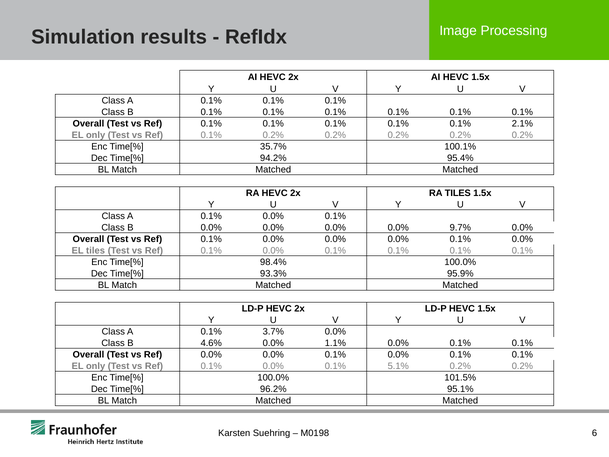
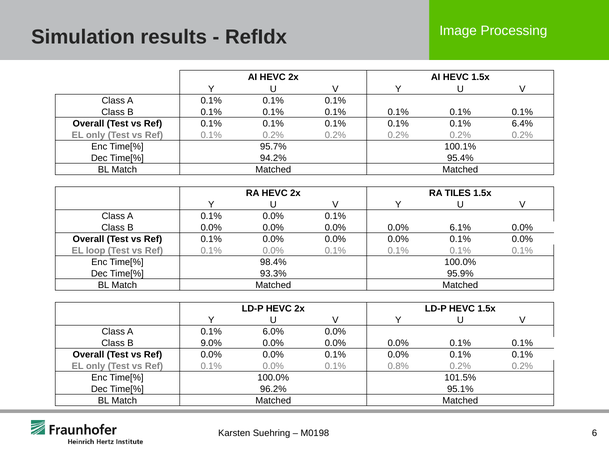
2.1%: 2.1% -> 6.4%
35.7%: 35.7% -> 95.7%
9.7%: 9.7% -> 6.1%
EL tiles: tiles -> loop
3.7%: 3.7% -> 6.0%
4.6%: 4.6% -> 9.0%
1.1% at (335, 343): 1.1% -> 0.0%
5.1%: 5.1% -> 0.8%
